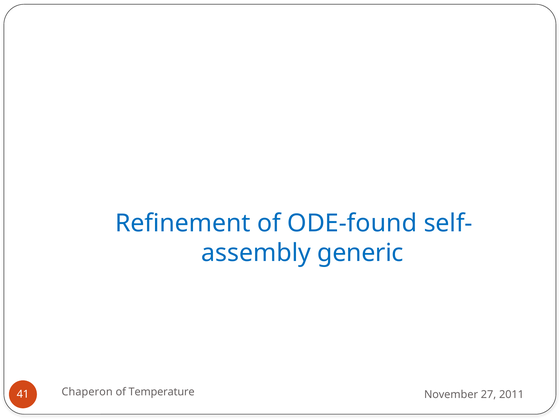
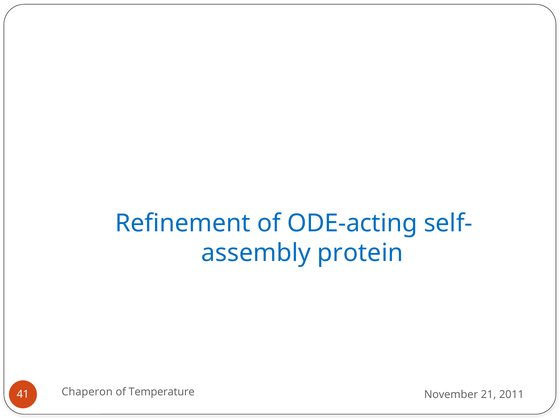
ODE-found: ODE-found -> ODE-acting
generic: generic -> protein
27: 27 -> 21
